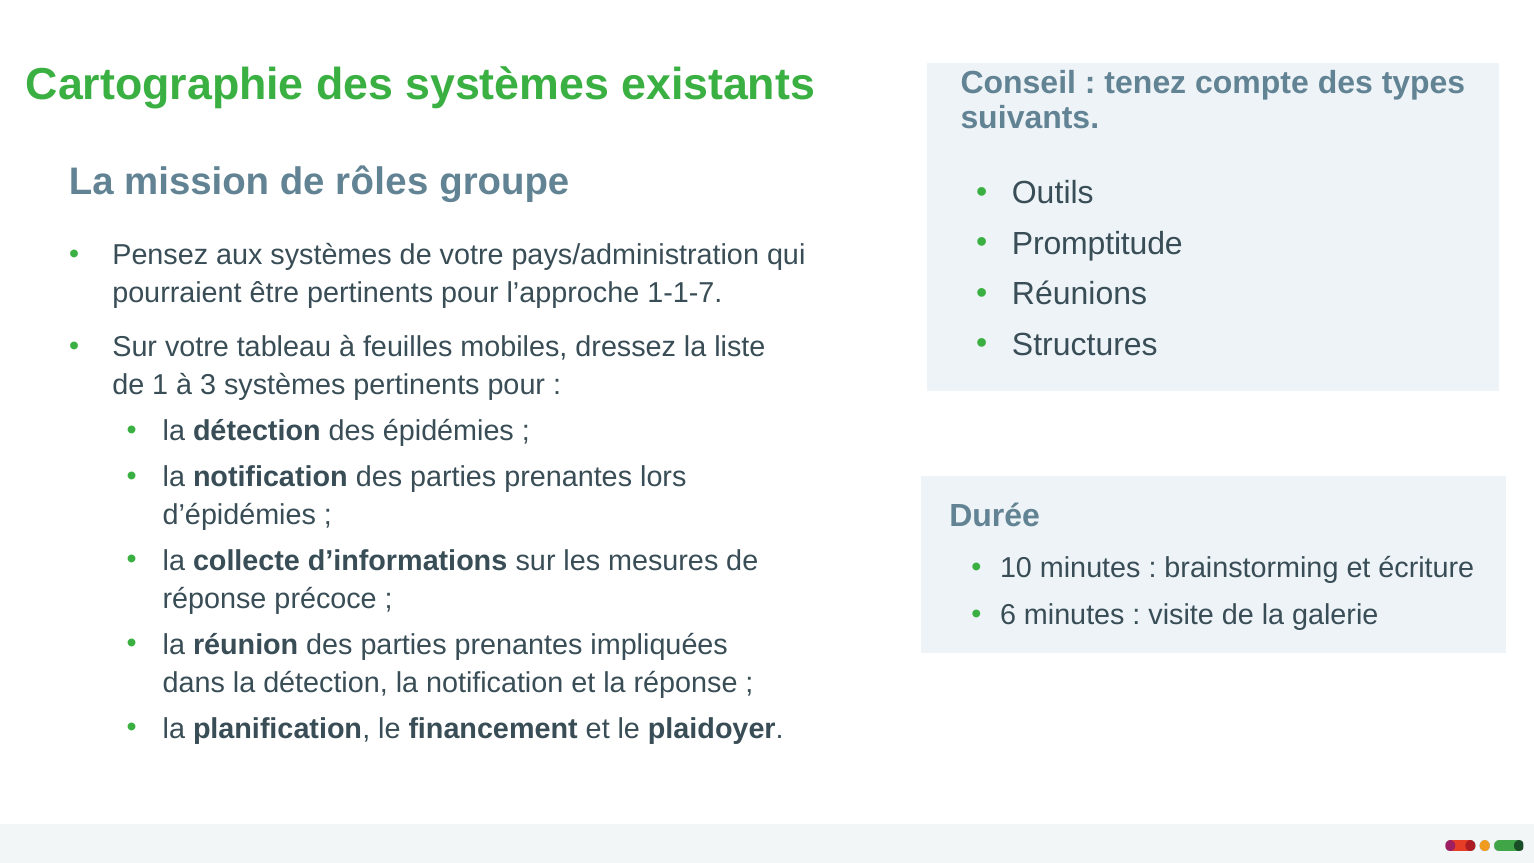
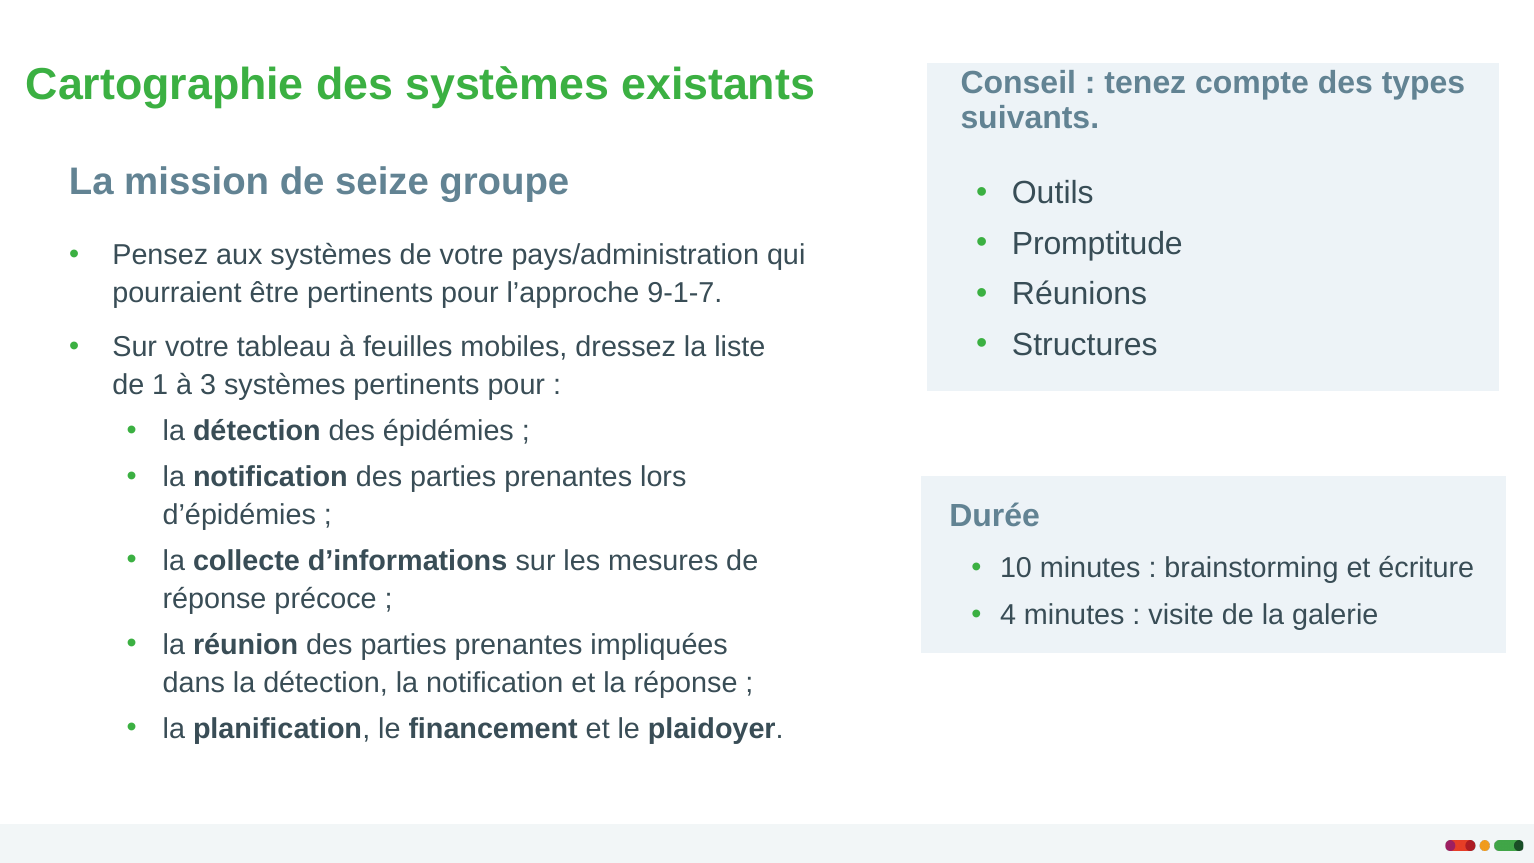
rôles: rôles -> seize
1-1-7: 1-1-7 -> 9-1-7
6: 6 -> 4
